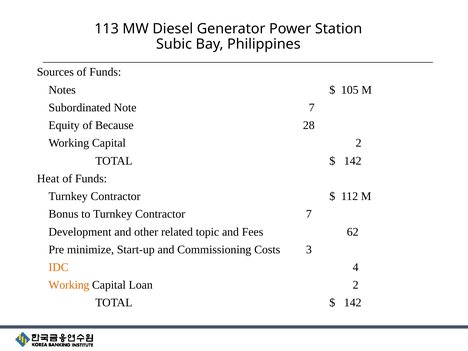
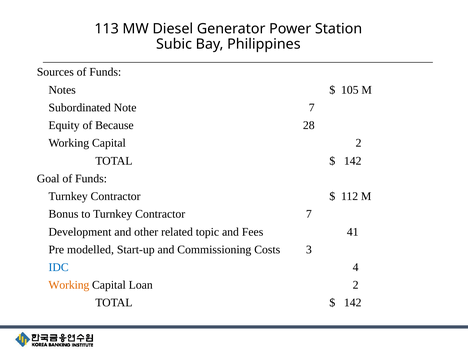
Heat: Heat -> Goal
62: 62 -> 41
minimize: minimize -> modelled
IDC colour: orange -> blue
